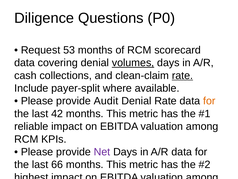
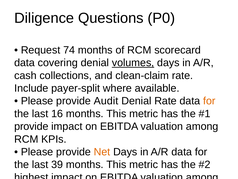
53: 53 -> 74
rate at (182, 75) underline: present -> none
42: 42 -> 16
reliable at (31, 126): reliable -> provide
Net at (102, 151) colour: purple -> orange
66: 66 -> 39
